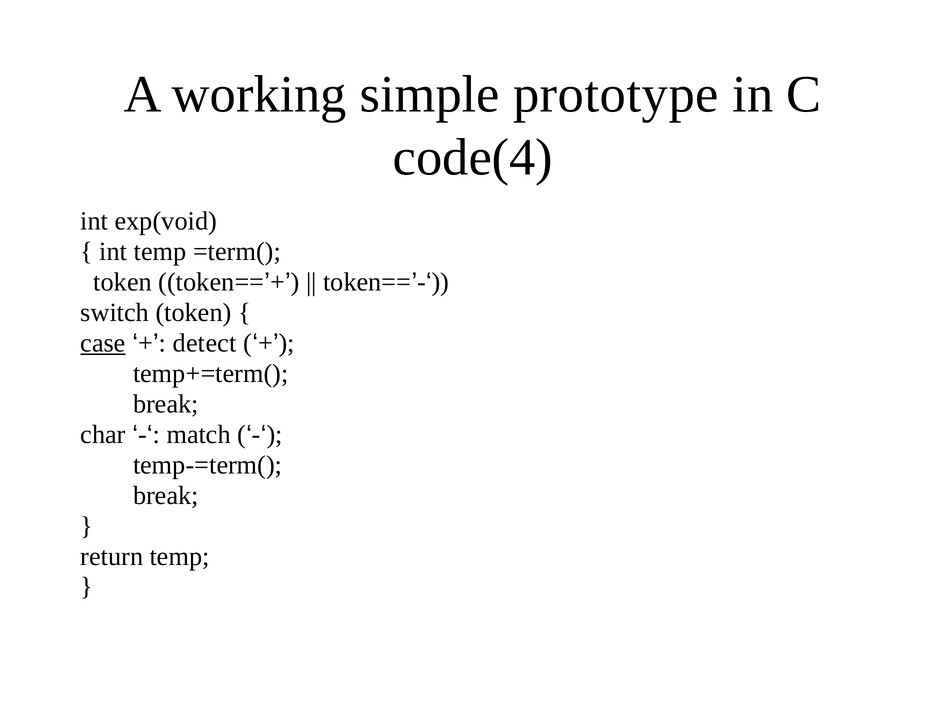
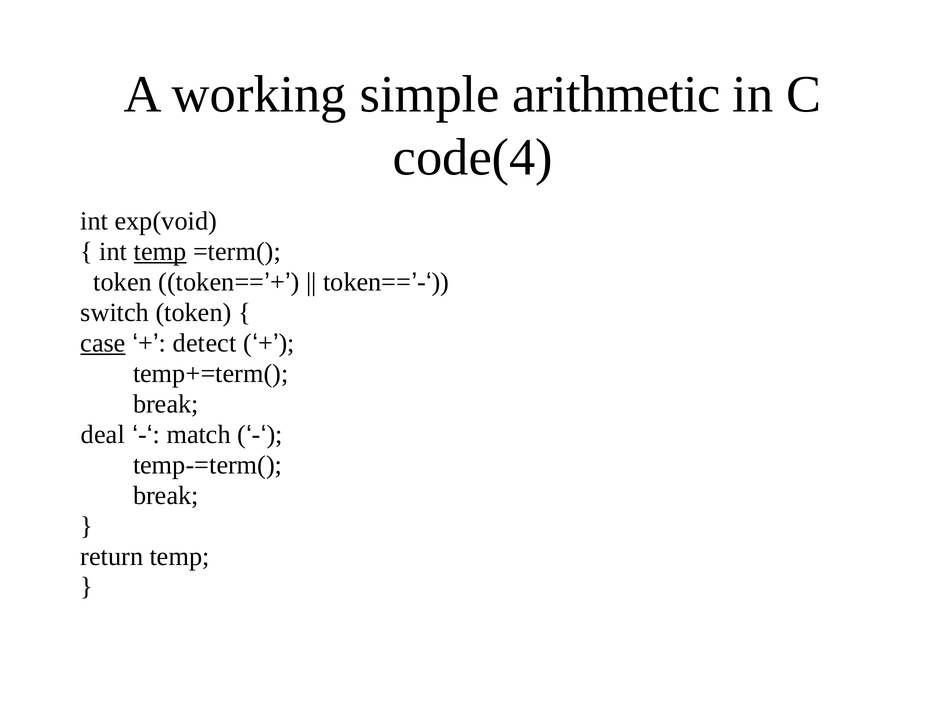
prototype: prototype -> arithmetic
temp at (160, 252) underline: none -> present
char: char -> deal
